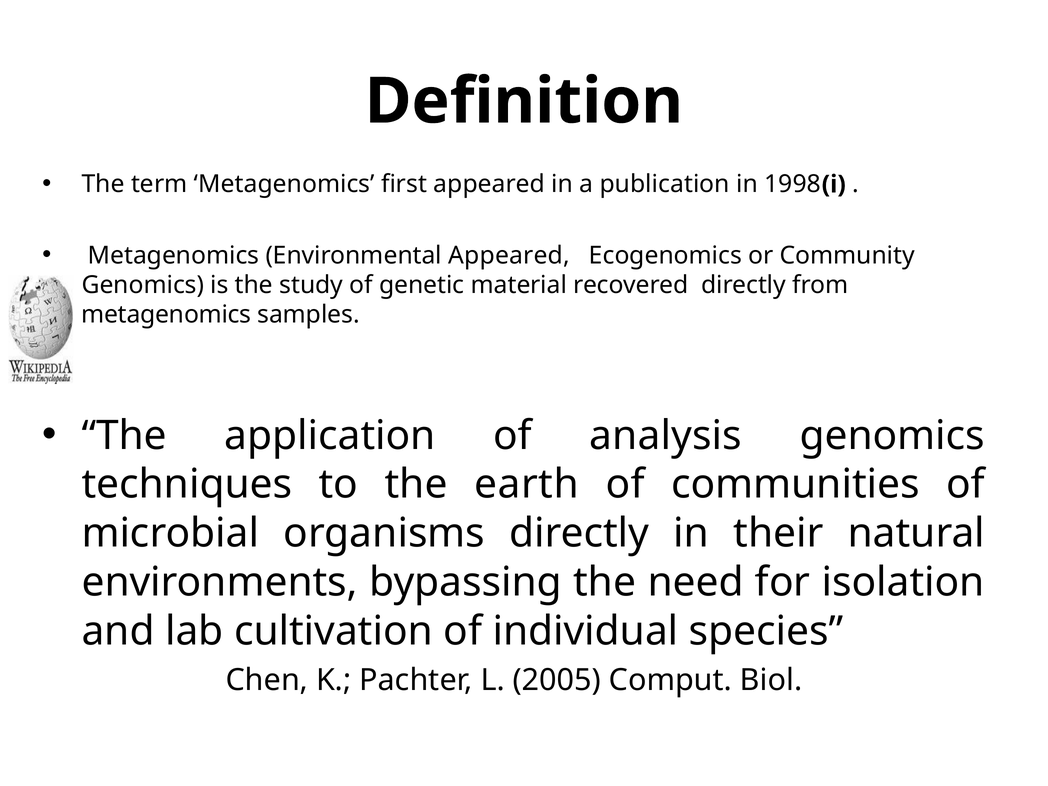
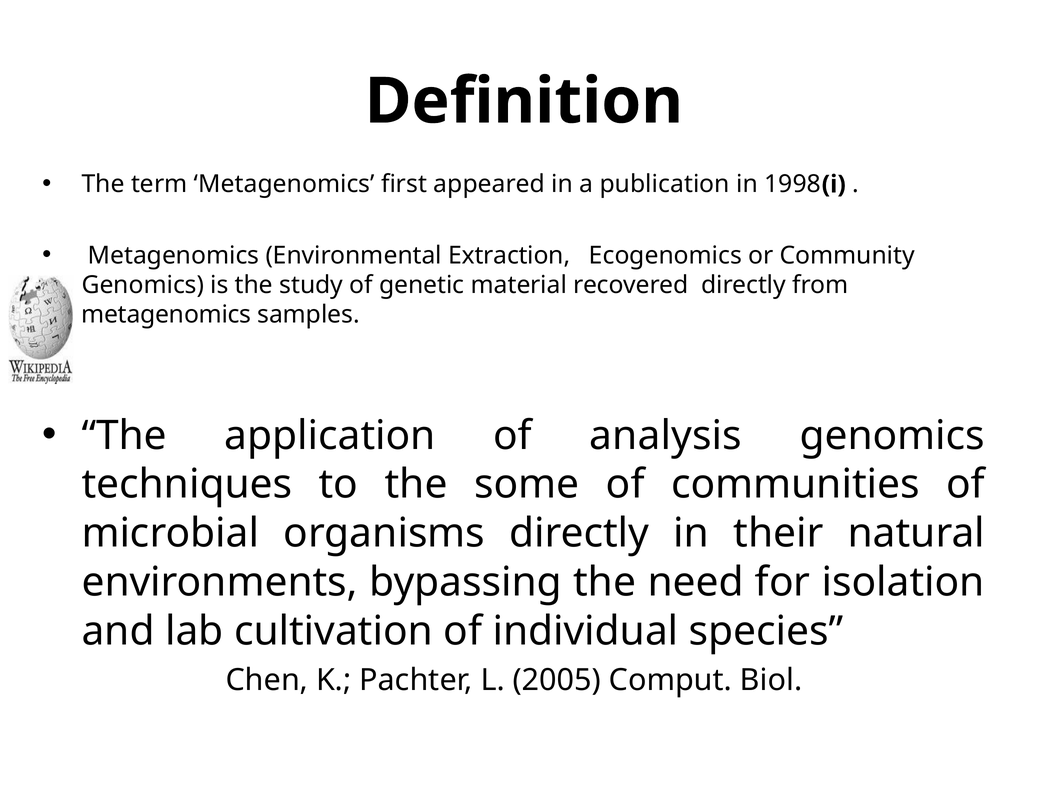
Environmental Appeared: Appeared -> Extraction
earth: earth -> some
